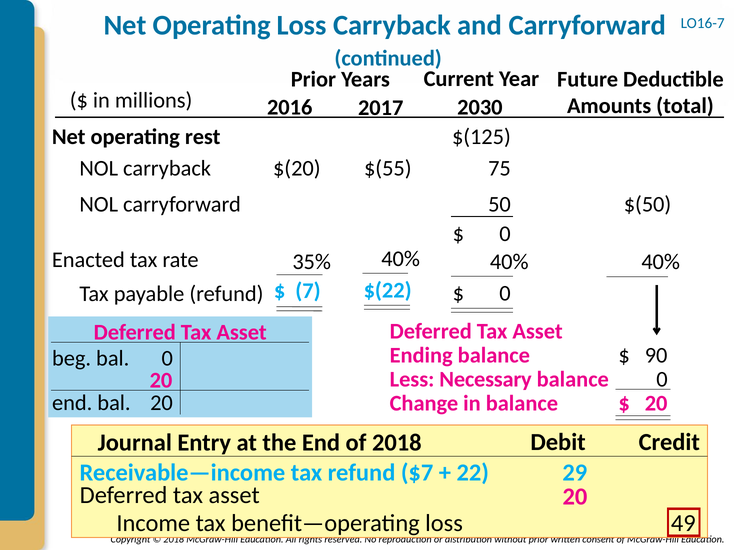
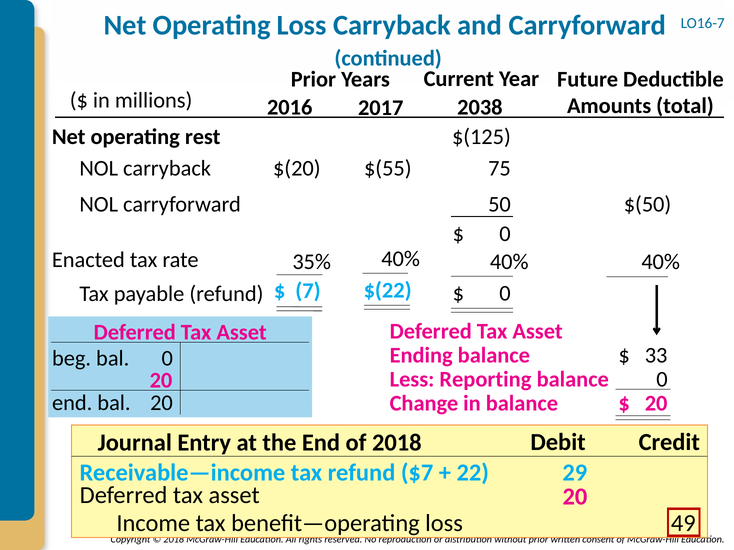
2030: 2030 -> 2038
90: 90 -> 33
Necessary: Necessary -> Reporting
